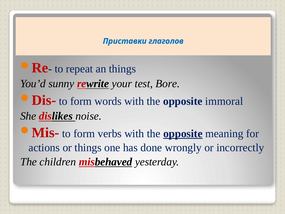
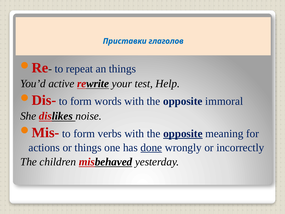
sunny: sunny -> active
Bore: Bore -> Help
done underline: none -> present
